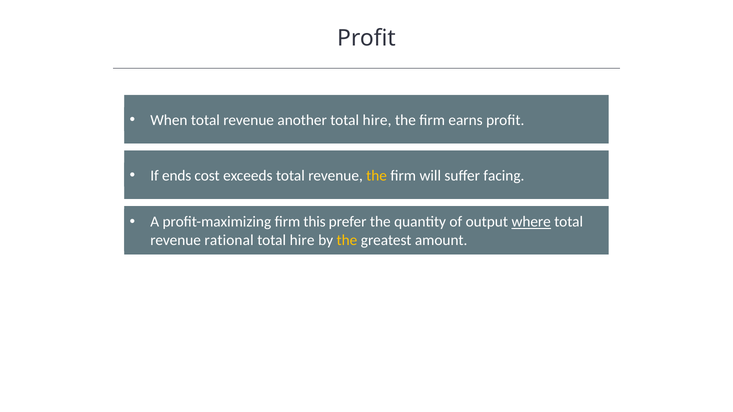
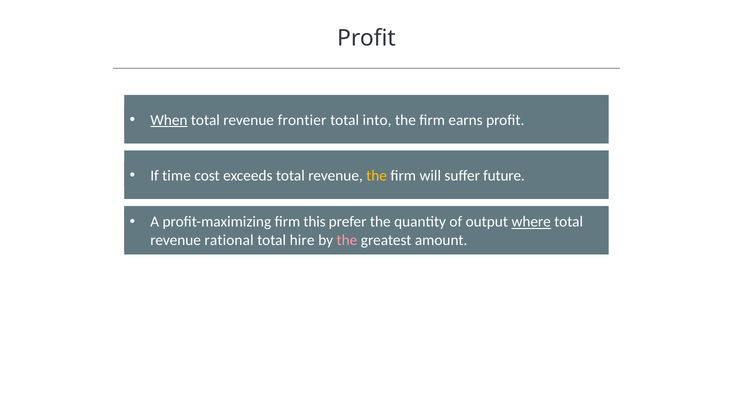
When underline: none -> present
another: another -> frontier
hire at (377, 120): hire -> into
ends: ends -> time
facing: facing -> future
the at (347, 240) colour: yellow -> pink
